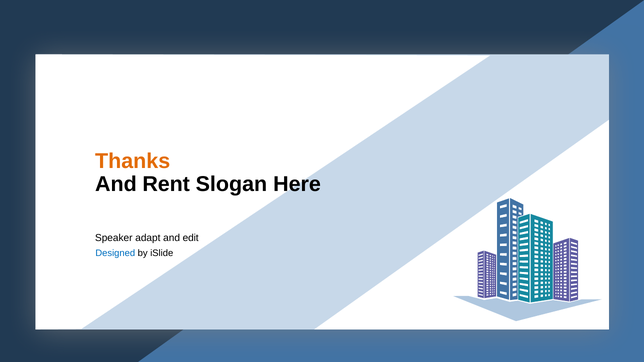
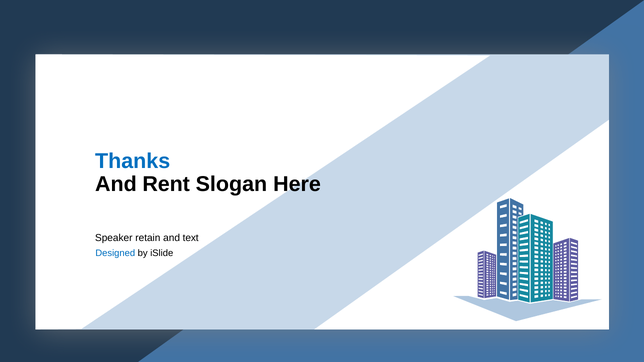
Thanks colour: orange -> blue
adapt: adapt -> retain
edit: edit -> text
